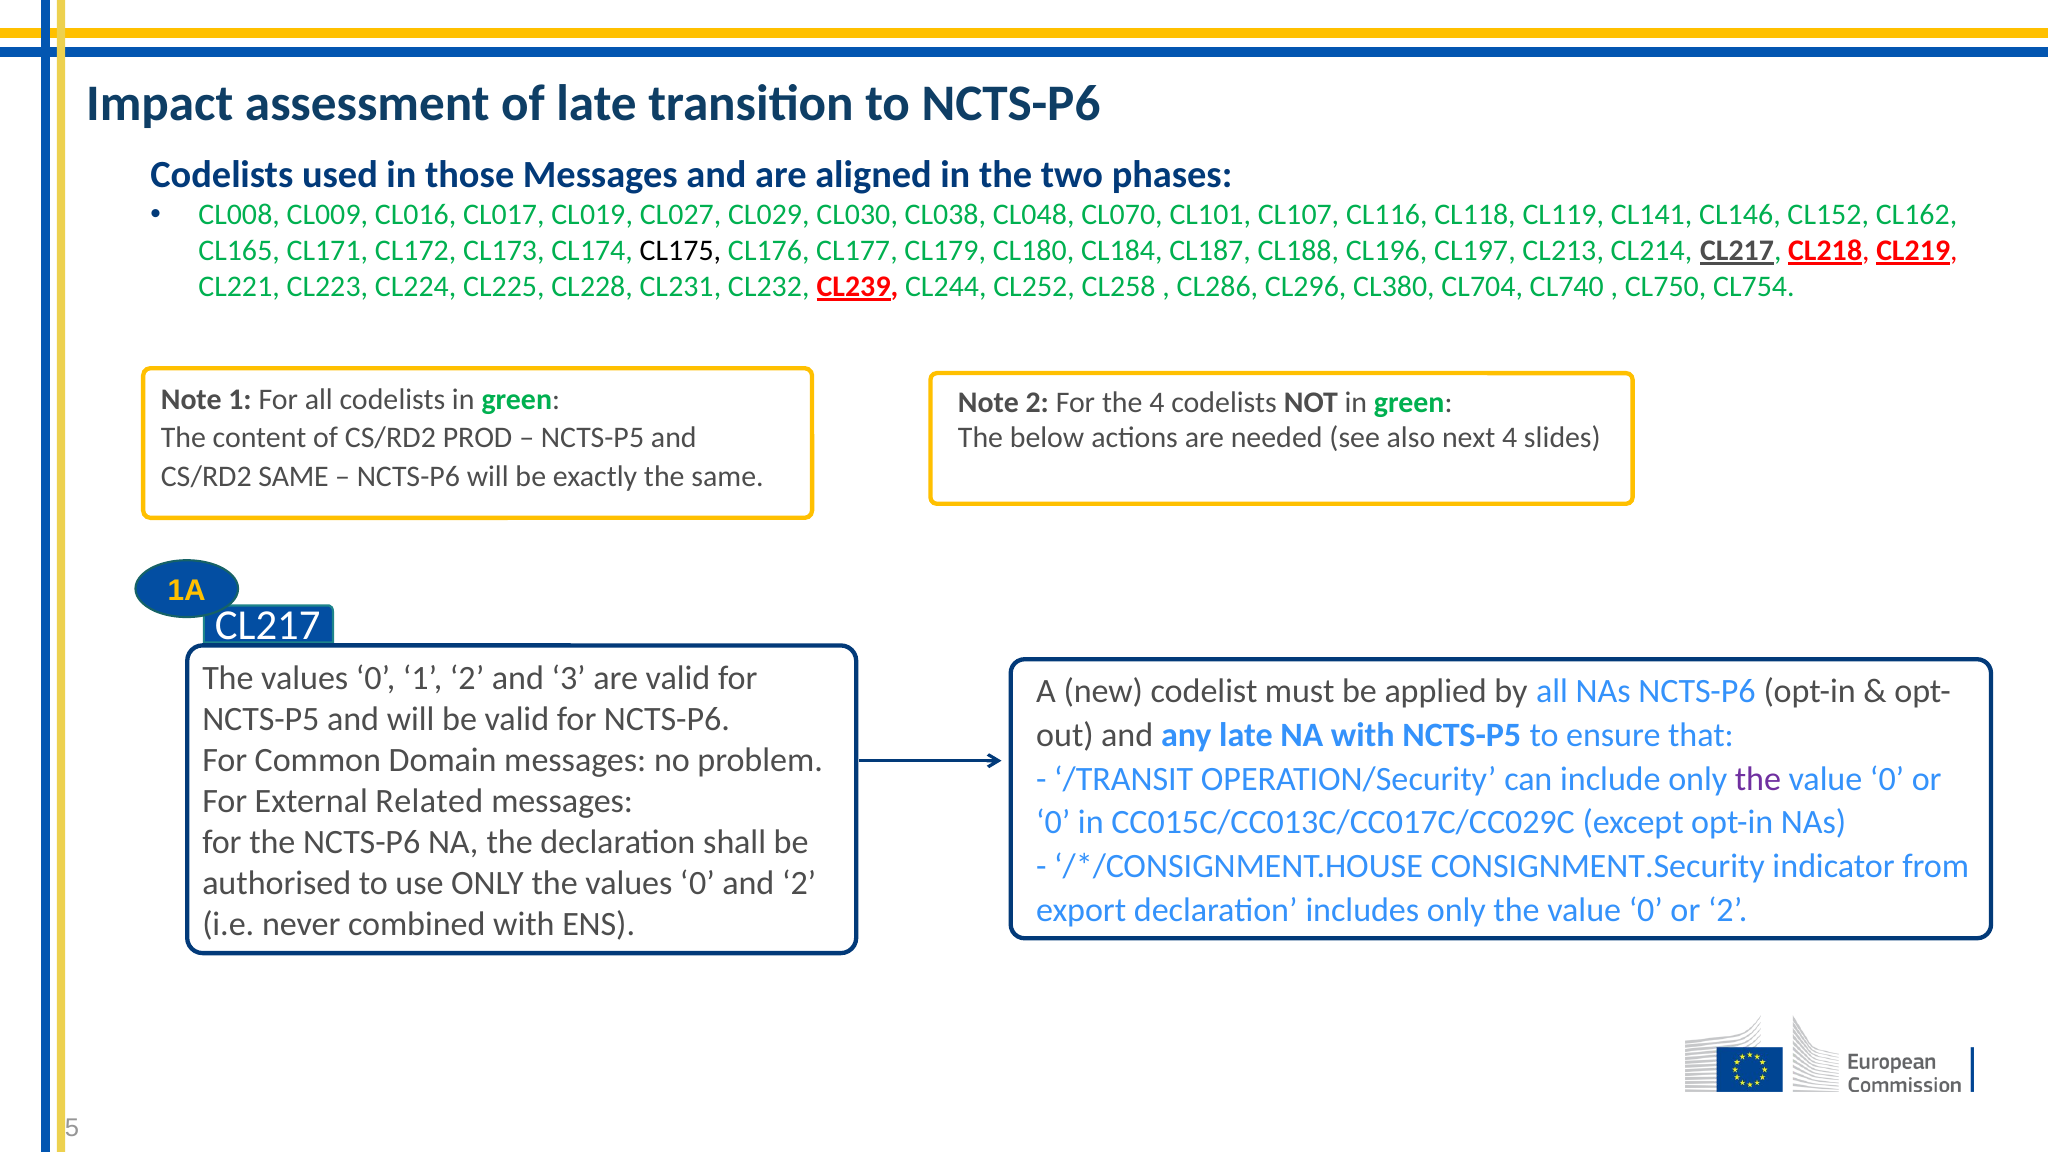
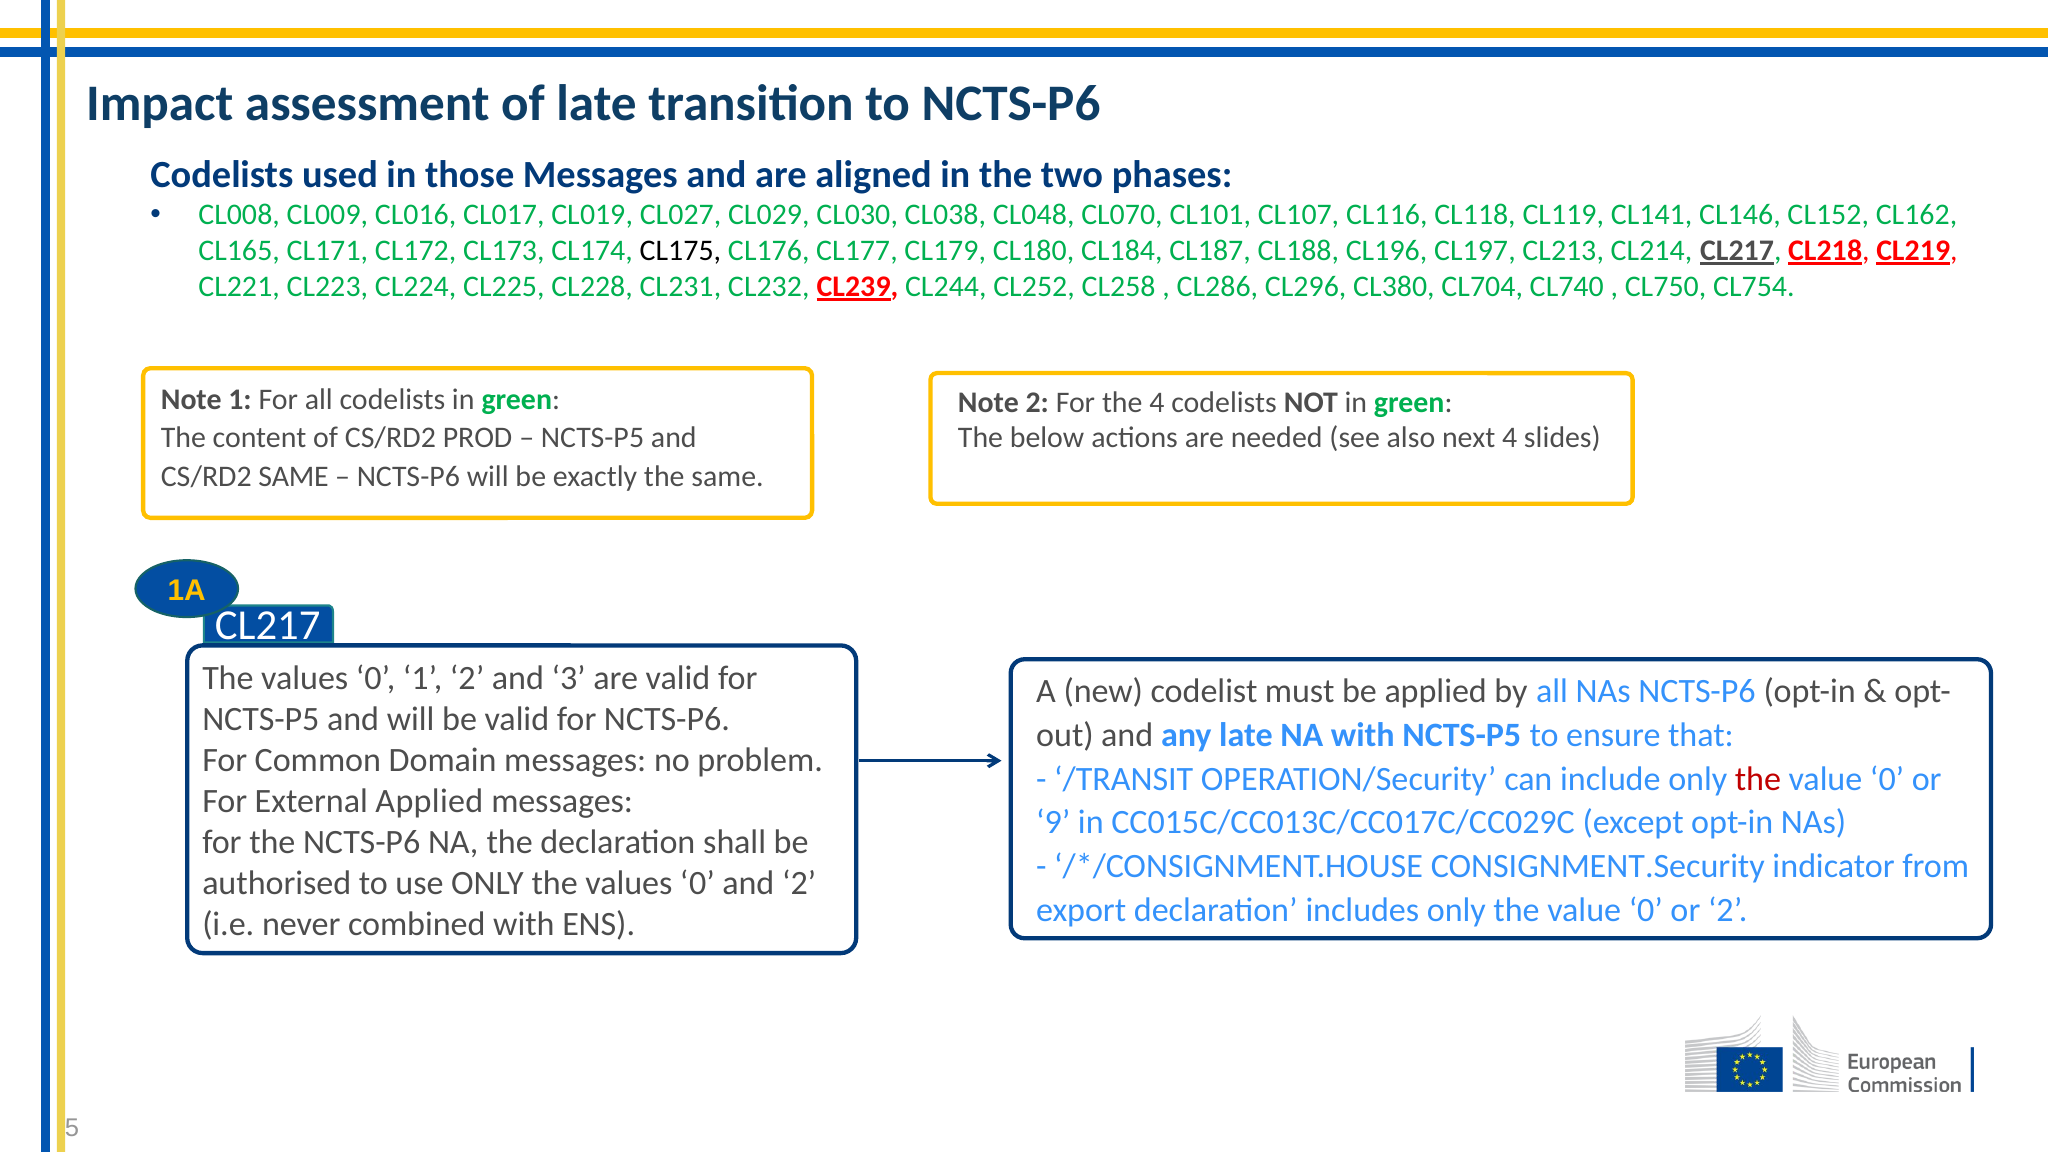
the at (1758, 779) colour: purple -> red
External Related: Related -> Applied
0 at (1053, 823): 0 -> 9
